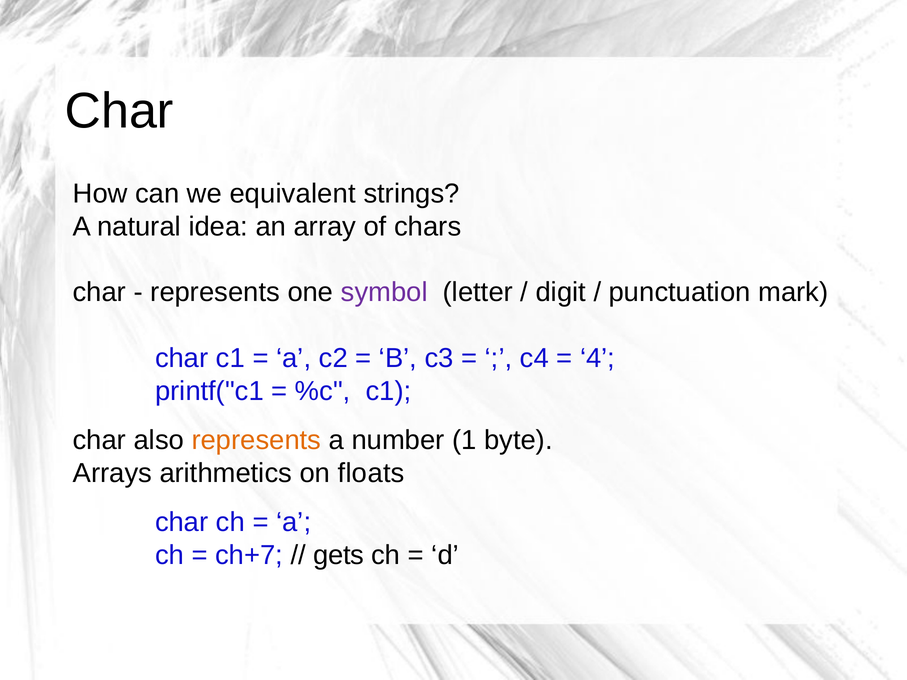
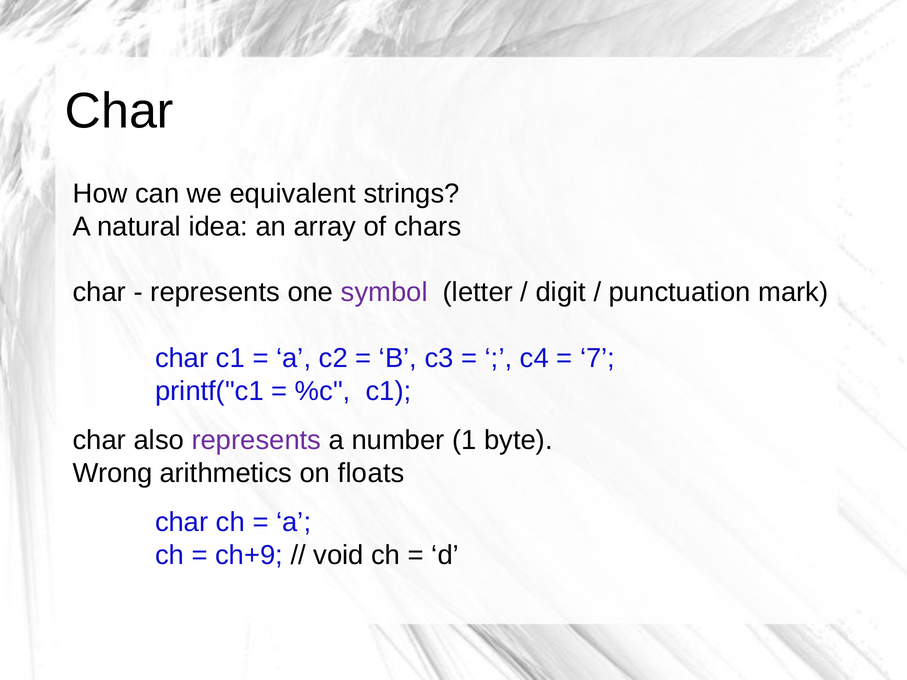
4: 4 -> 7
represents at (256, 440) colour: orange -> purple
Arrays: Arrays -> Wrong
ch+7: ch+7 -> ch+9
gets: gets -> void
